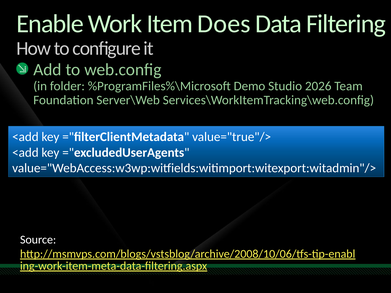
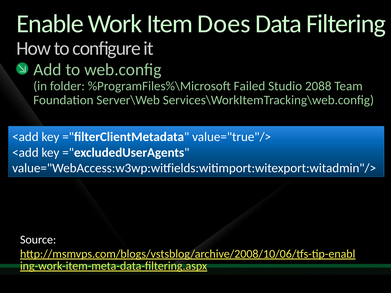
Demo: Demo -> Failed
2026: 2026 -> 2088
